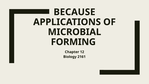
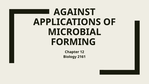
BECAUSE: BECAUSE -> AGAINST
